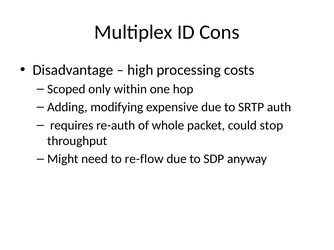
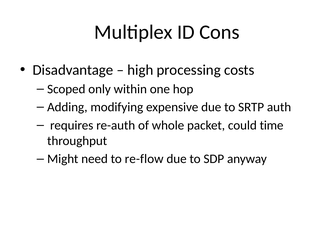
stop: stop -> time
